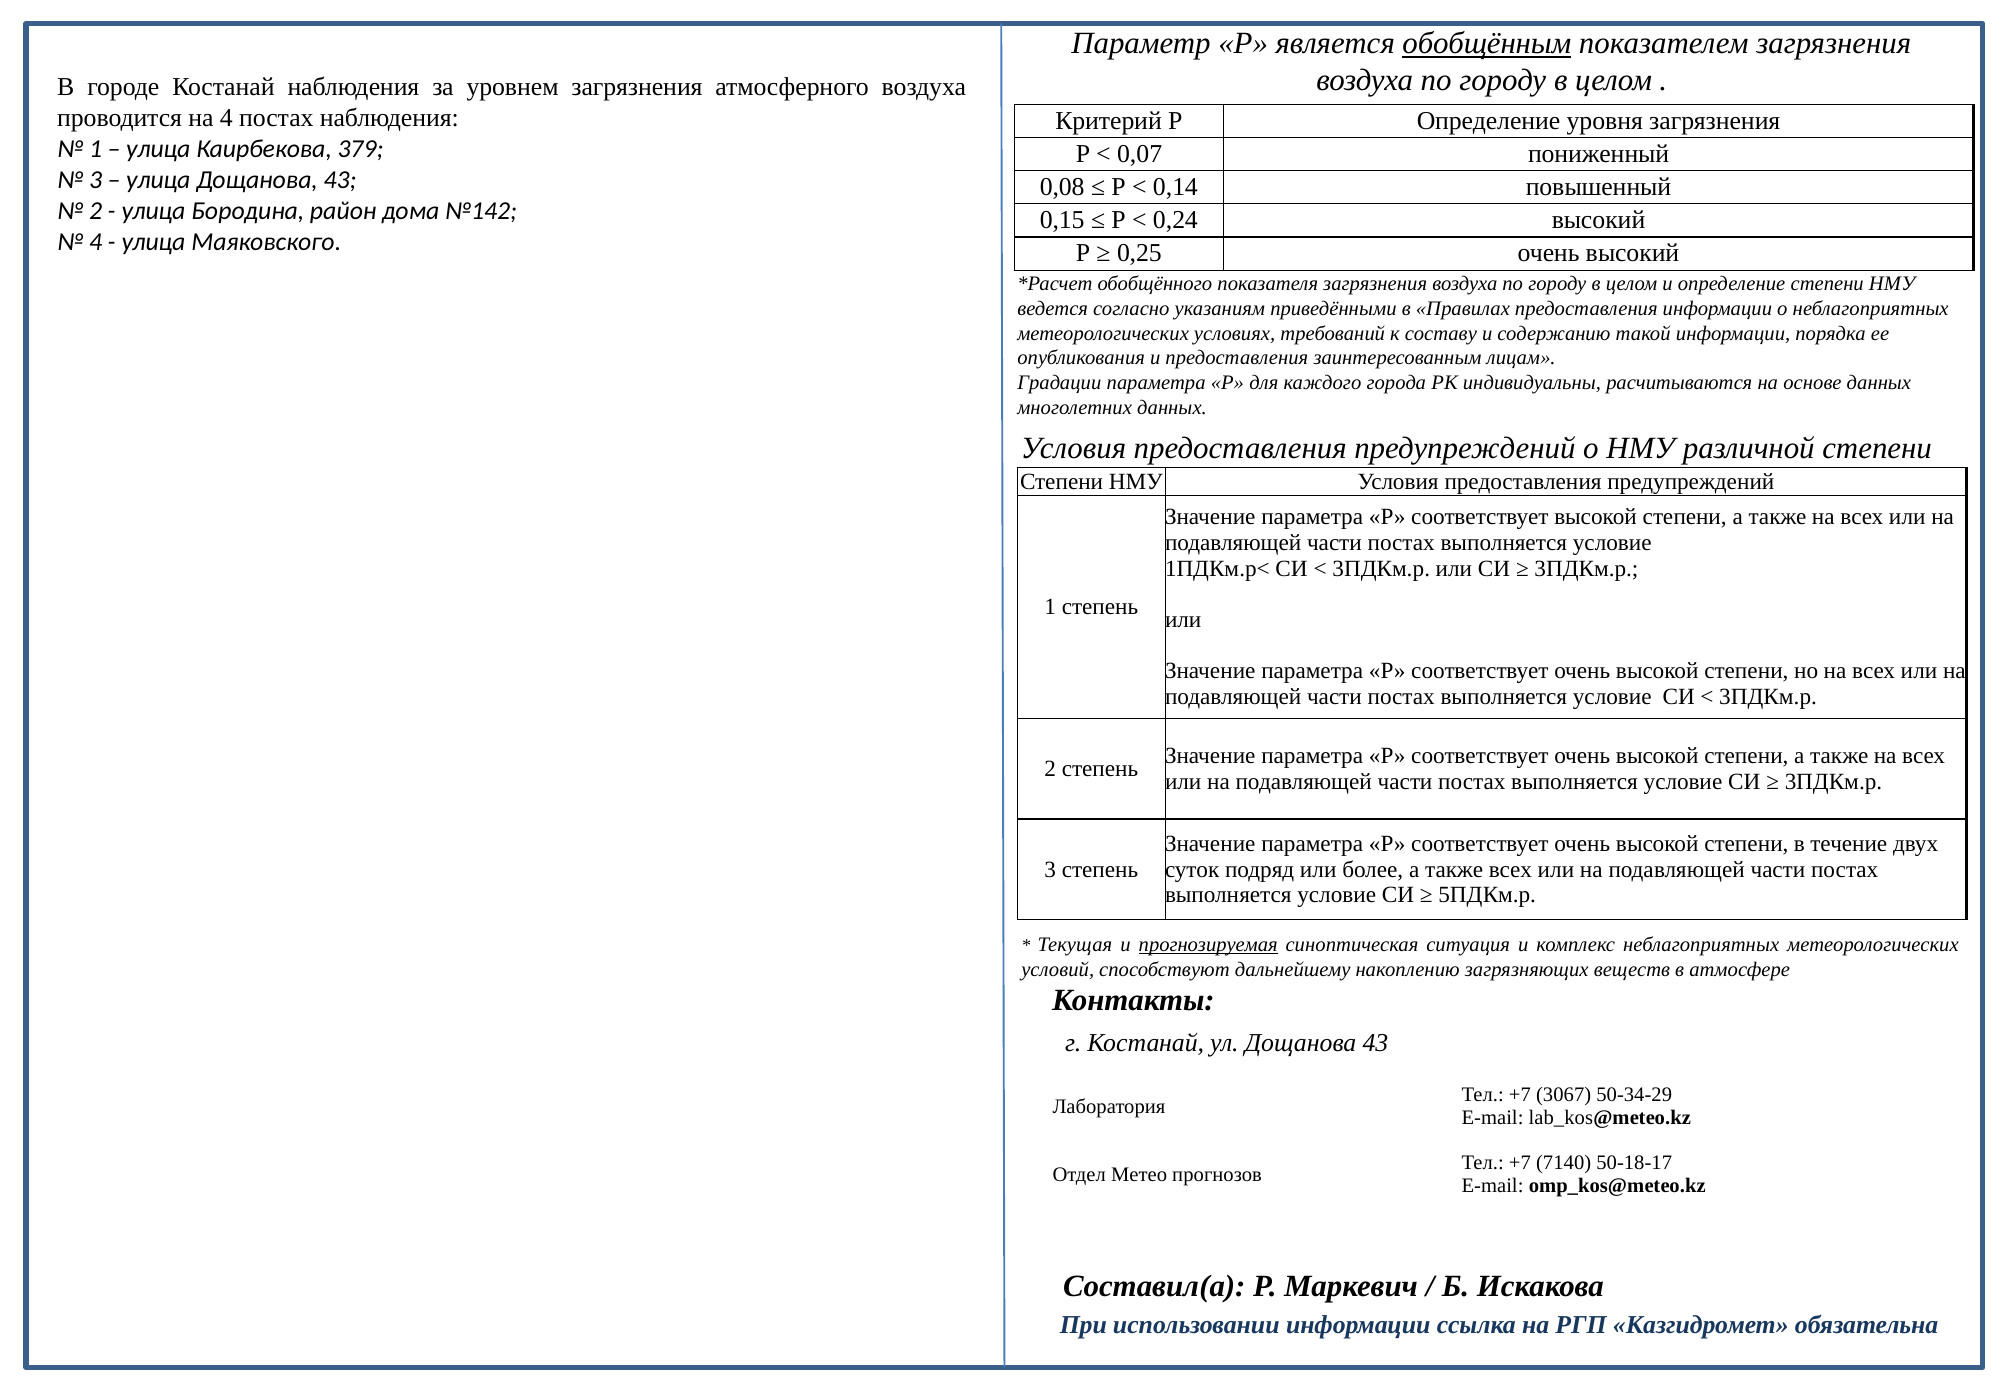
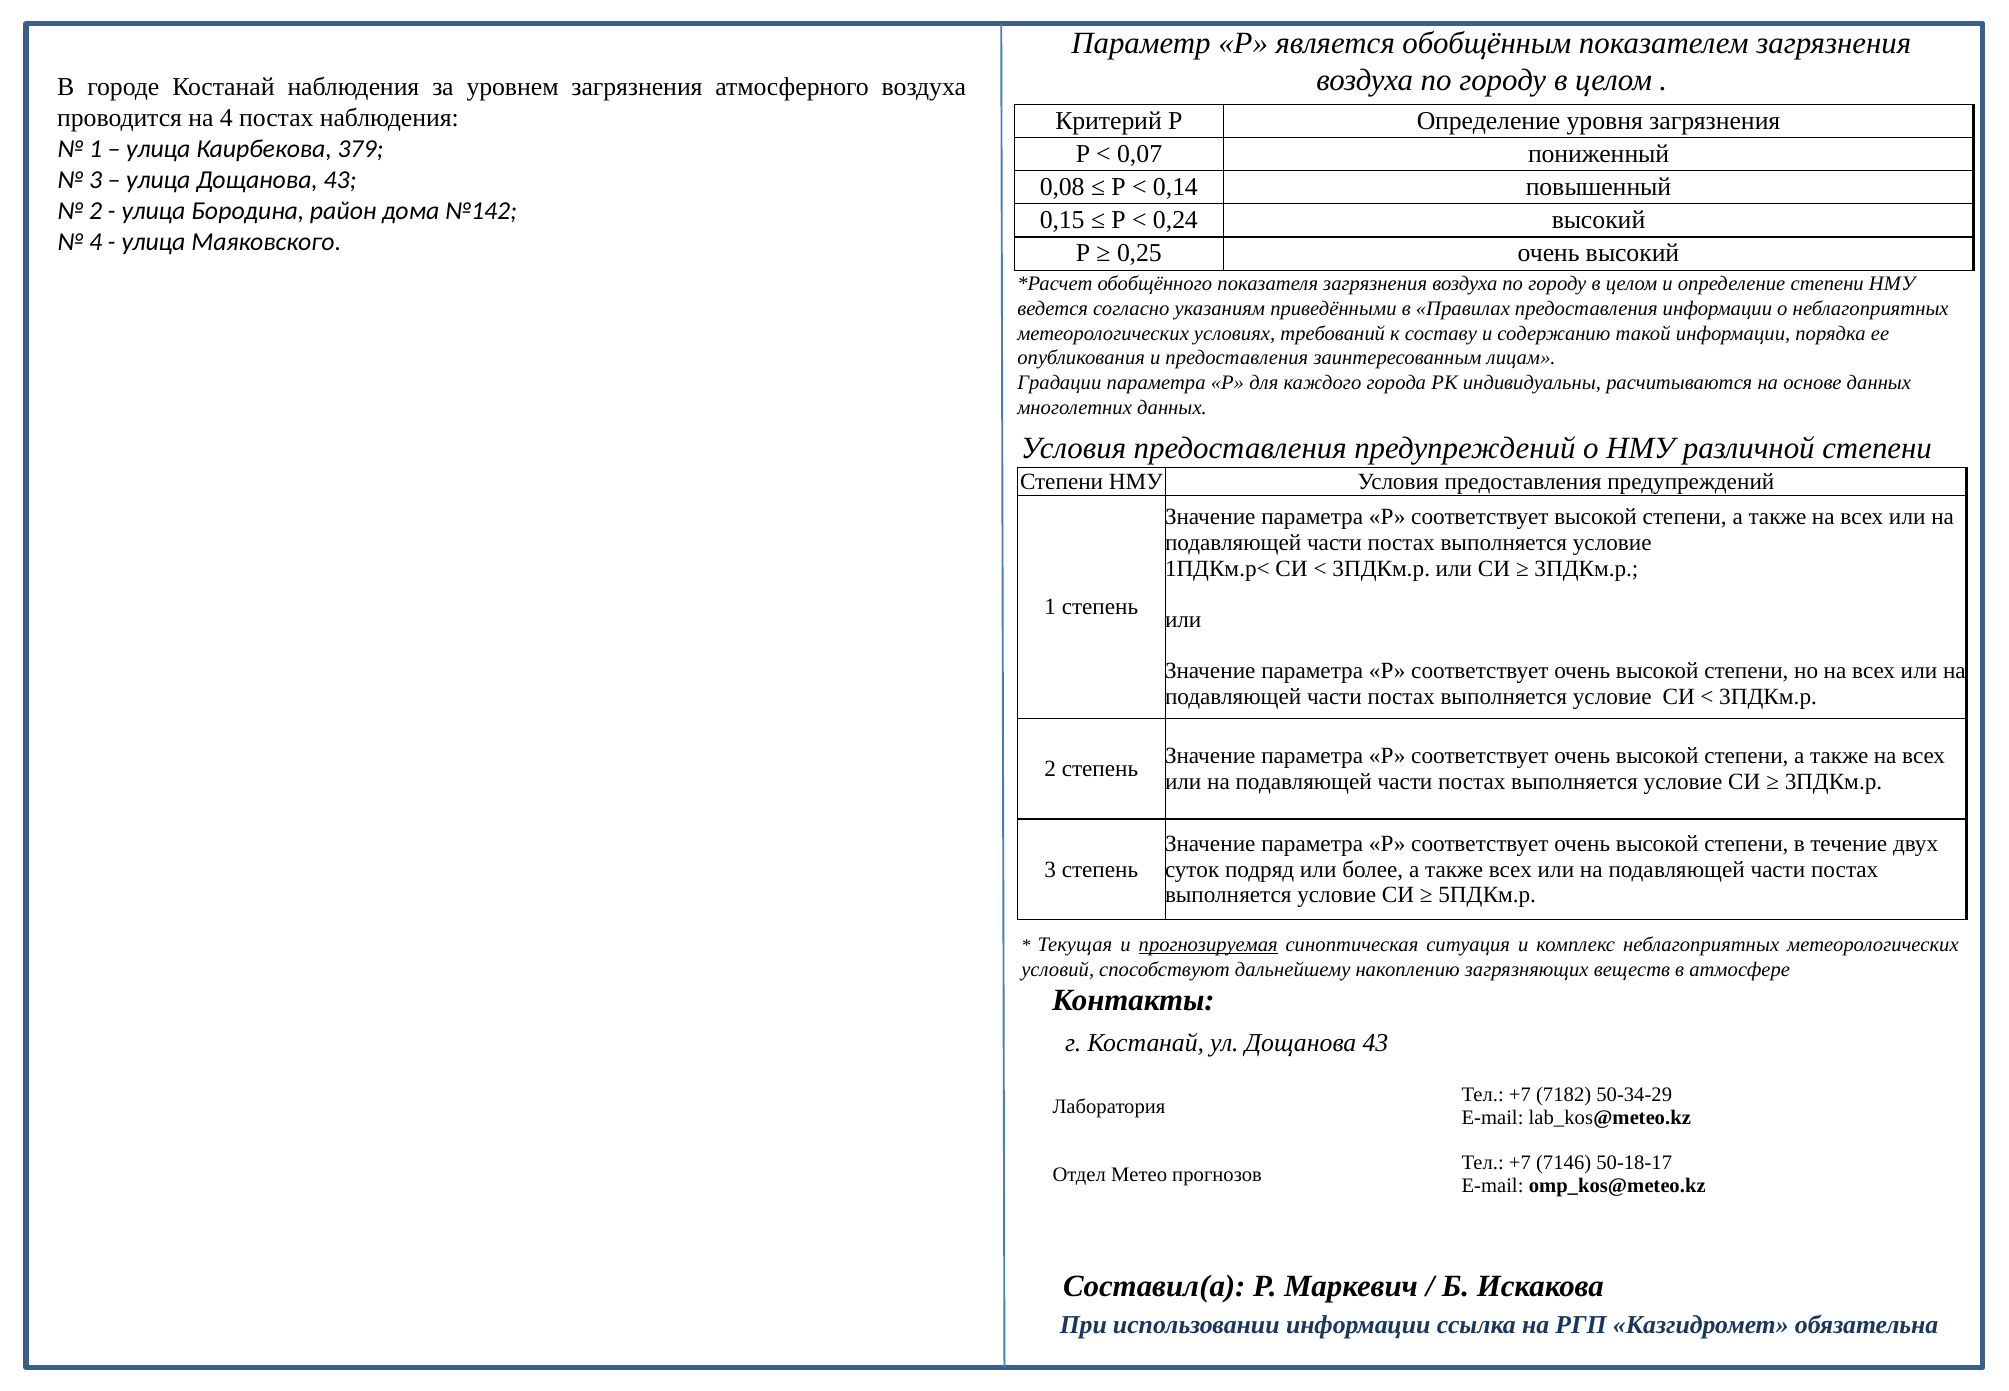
обобщённым underline: present -> none
3067: 3067 -> 7182
7140: 7140 -> 7146
